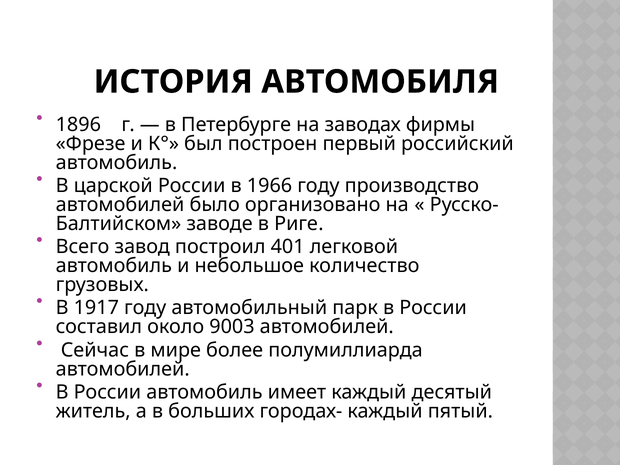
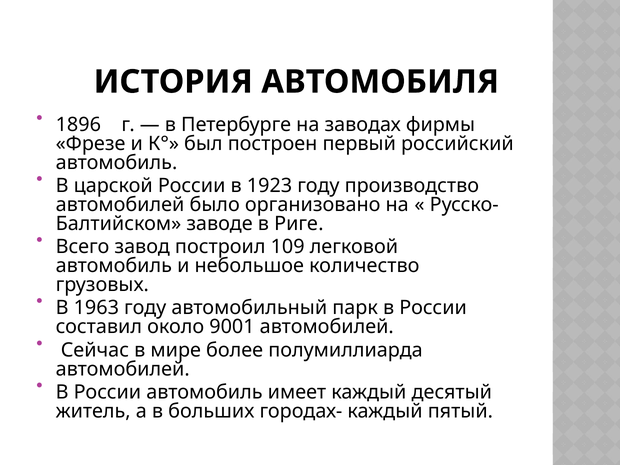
1966: 1966 -> 1923
401: 401 -> 109
1917: 1917 -> 1963
9003: 9003 -> 9001
